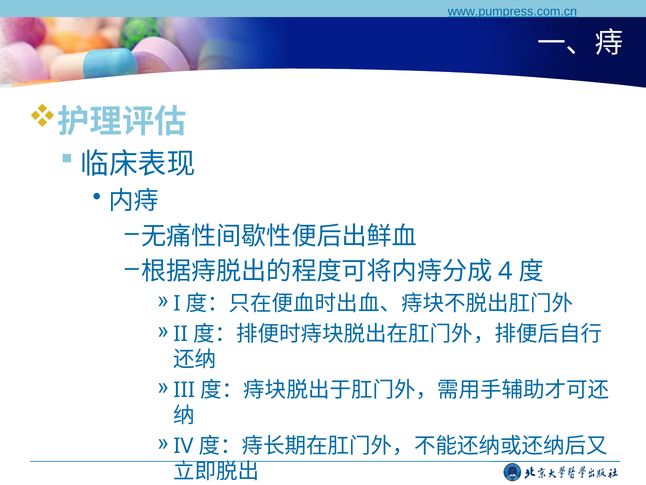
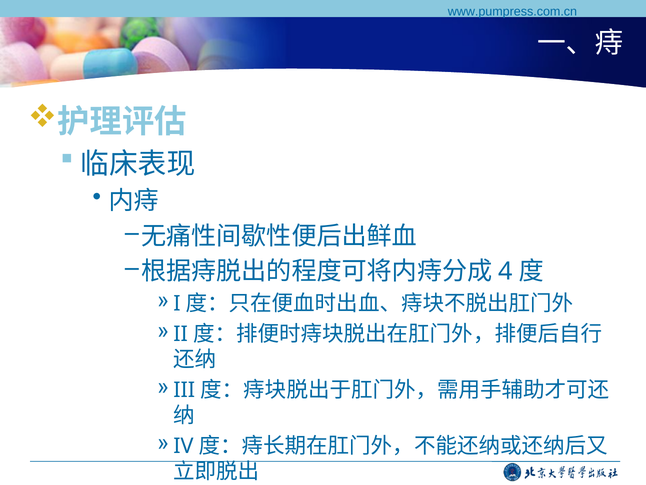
www.pumpress.com.cn underline: present -> none
